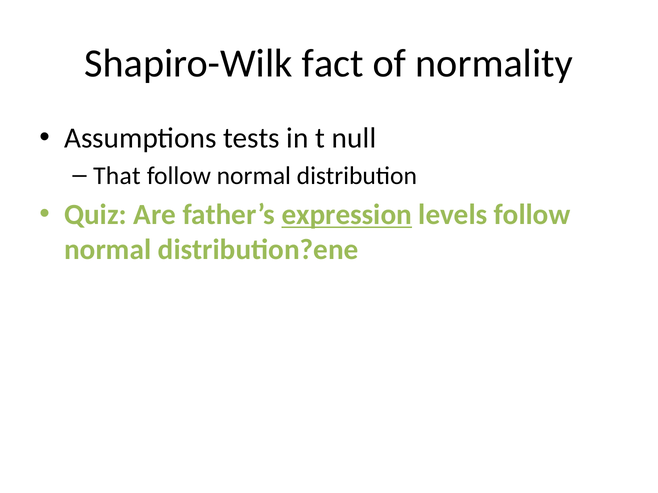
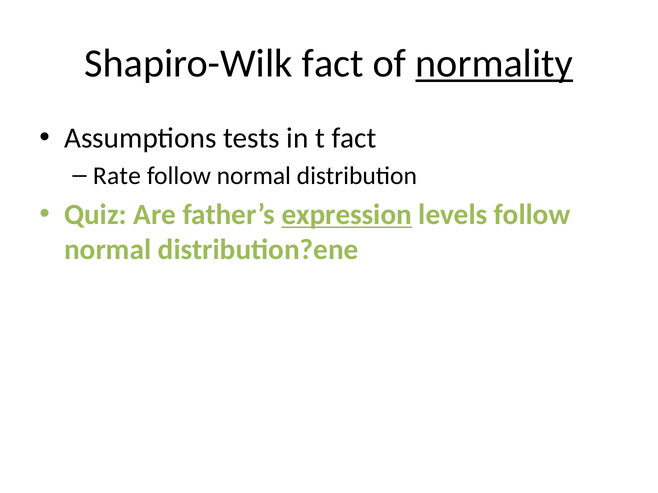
normality underline: none -> present
t null: null -> fact
That: That -> Rate
